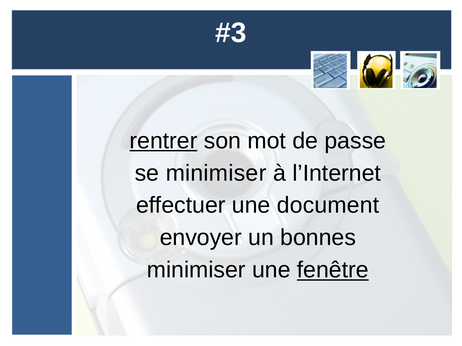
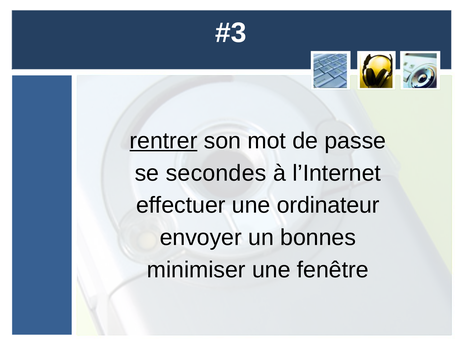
se minimiser: minimiser -> secondes
document: document -> ordinateur
fenêtre underline: present -> none
